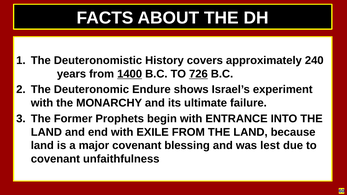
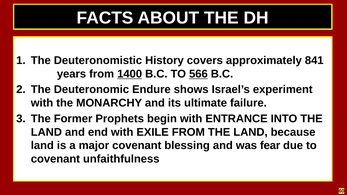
240: 240 -> 841
726: 726 -> 566
lest: lest -> fear
